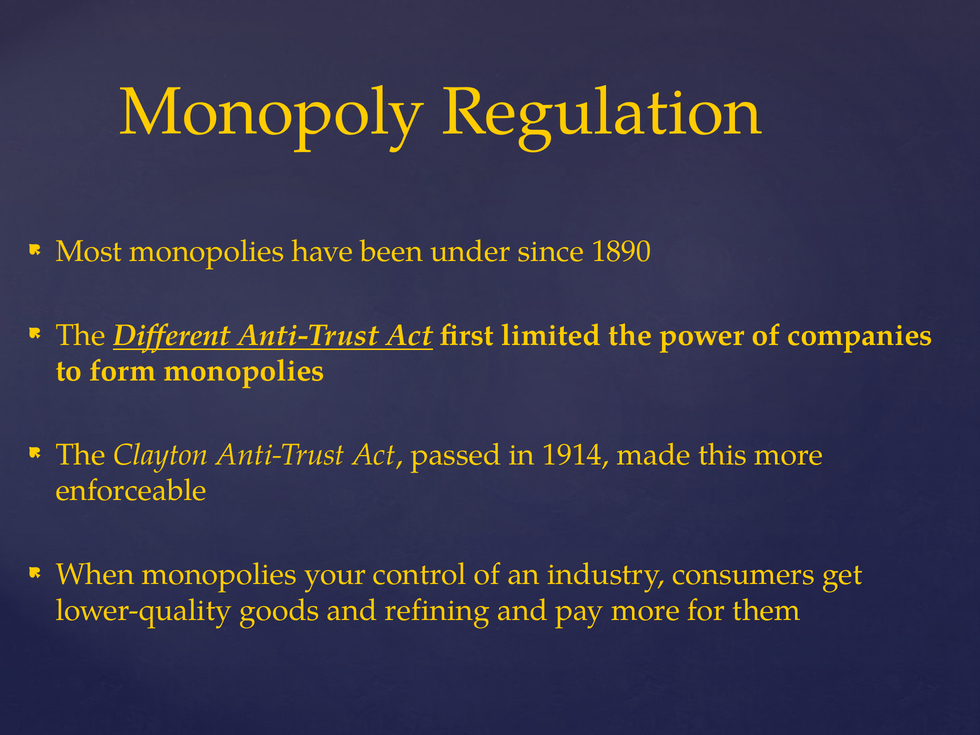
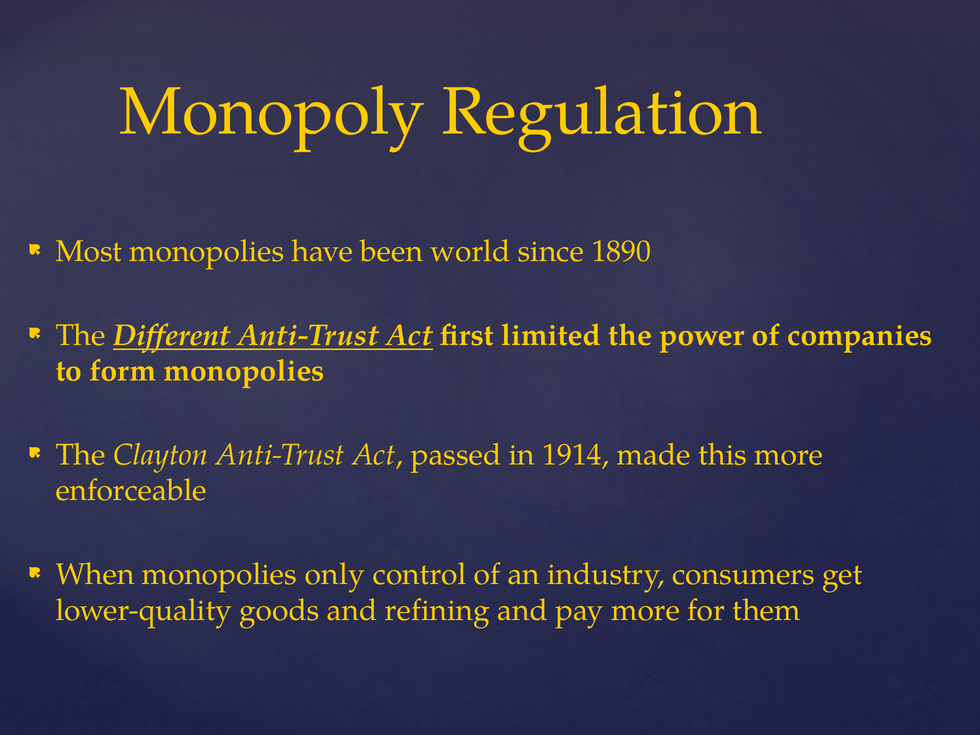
under: under -> world
your: your -> only
